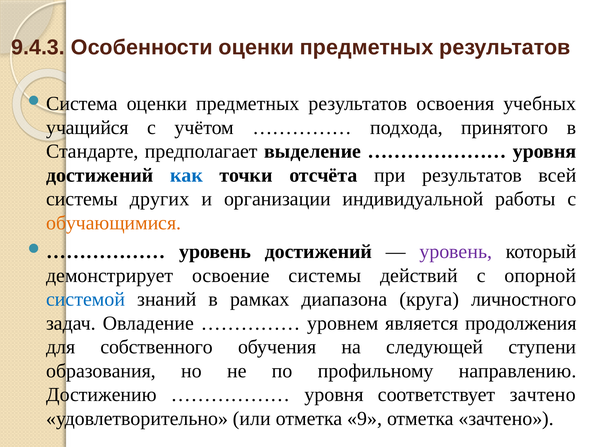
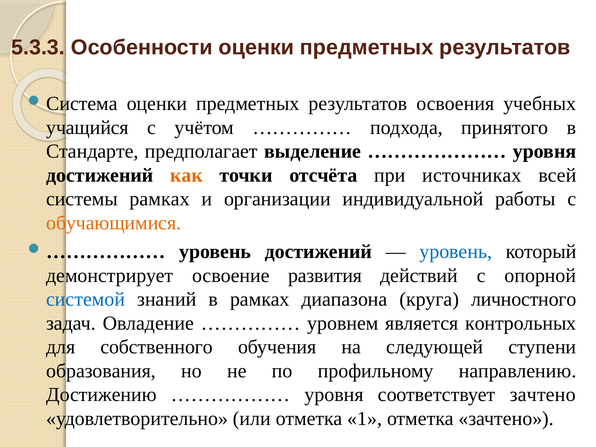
9.4.3: 9.4.3 -> 5.3.3
как colour: blue -> orange
при результатов: результатов -> источниках
системы других: других -> рамках
уровень at (456, 252) colour: purple -> blue
освоение системы: системы -> развития
продолжения: продолжения -> контрольных
9: 9 -> 1
